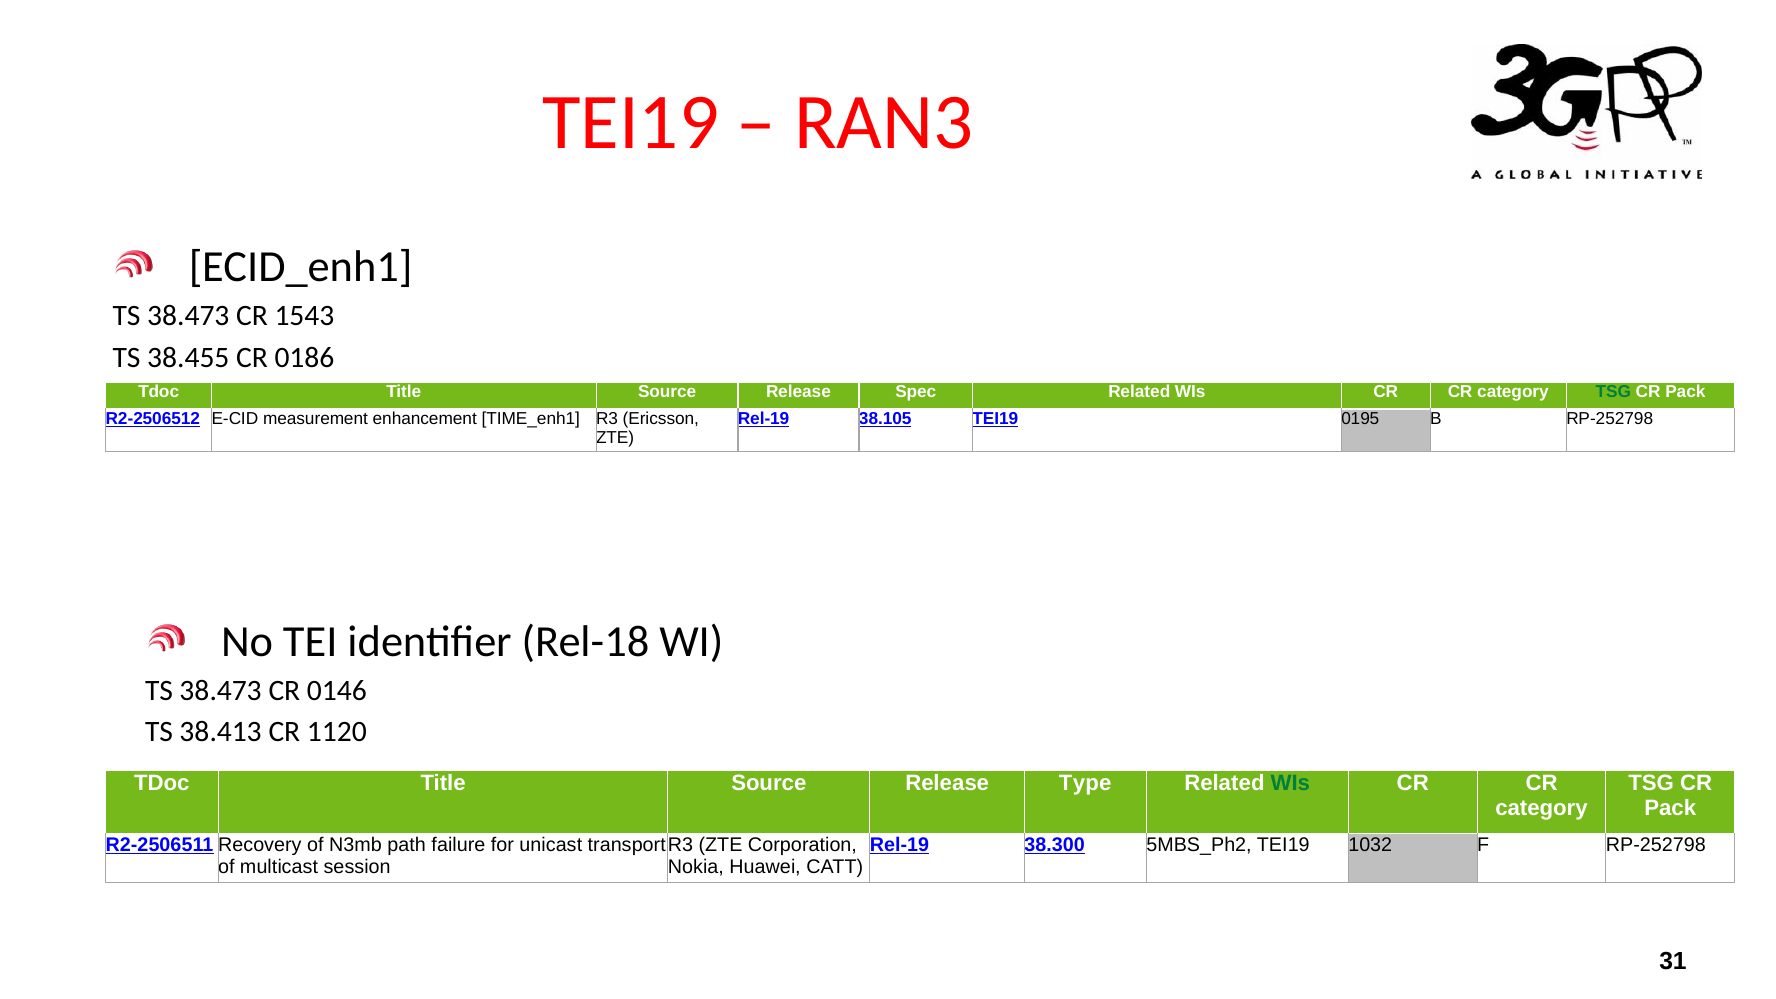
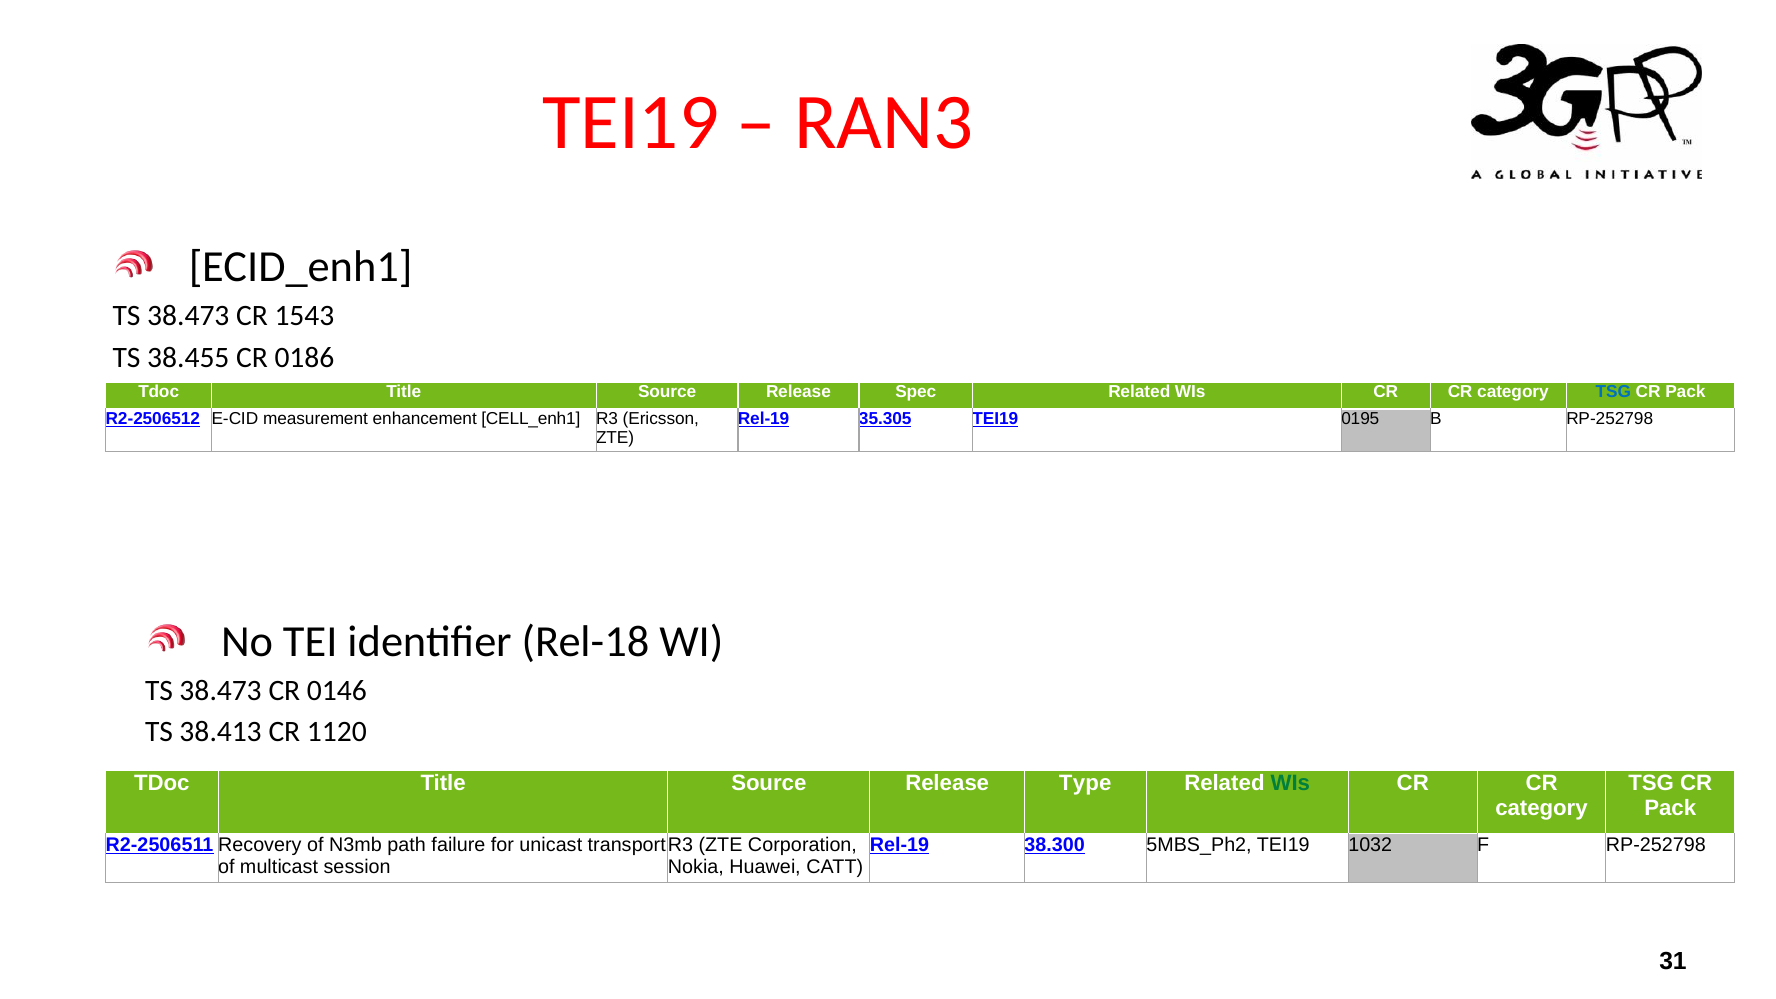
TSG at (1613, 392) colour: green -> blue
TIME_enh1: TIME_enh1 -> CELL_enh1
38.105: 38.105 -> 35.305
